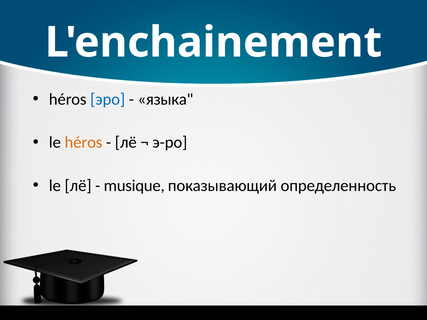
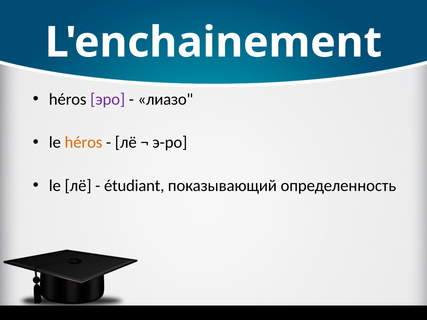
эро colour: blue -> purple
языка: языка -> лиазо
musique: musique -> étudiant
